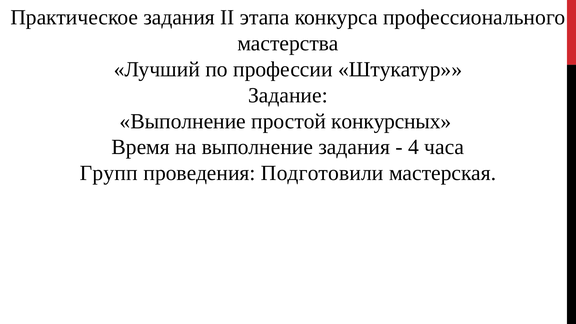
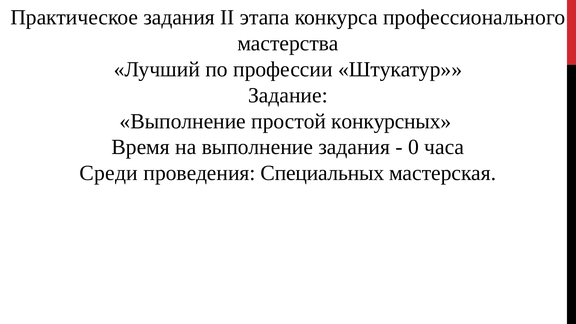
4: 4 -> 0
Групп: Групп -> Среди
Подготовили: Подготовили -> Специальных
